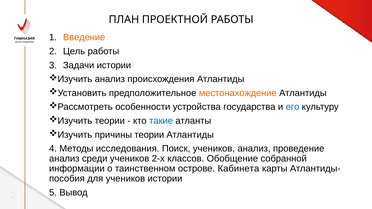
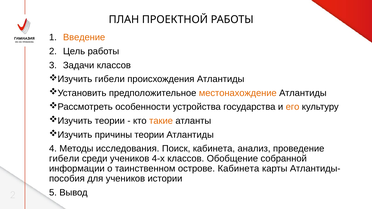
Задачи истории: истории -> классов
анализ at (110, 79): анализ -> гибели
его colour: blue -> orange
такие colour: blue -> orange
Поиск учеников: учеников -> кабинета
анализ at (64, 159): анализ -> гибели
2-х: 2-х -> 4-х
